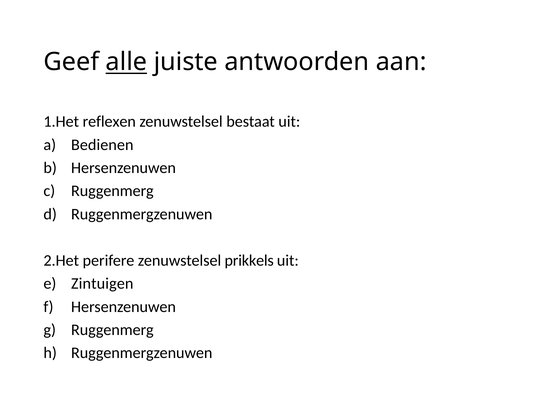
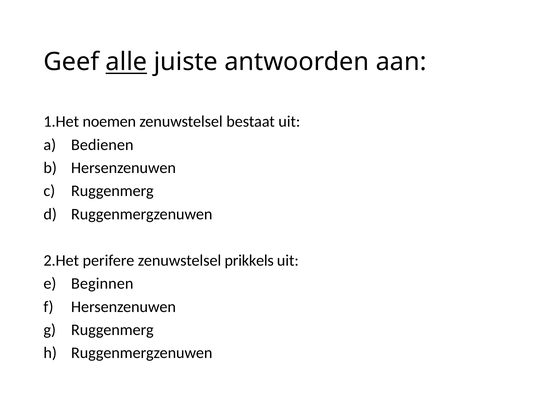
reflexen: reflexen -> noemen
Zintuigen: Zintuigen -> Beginnen
